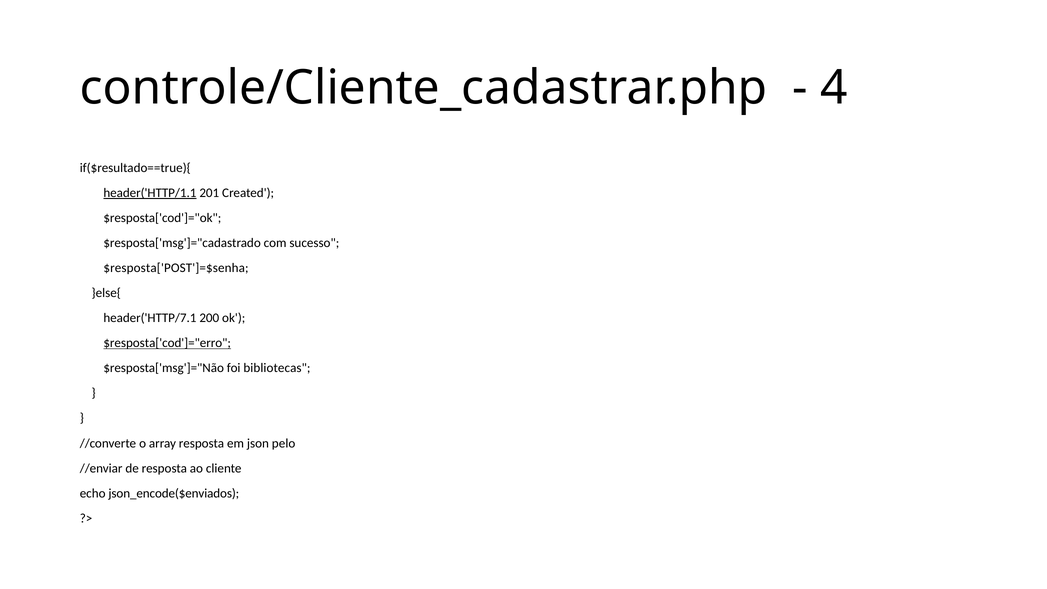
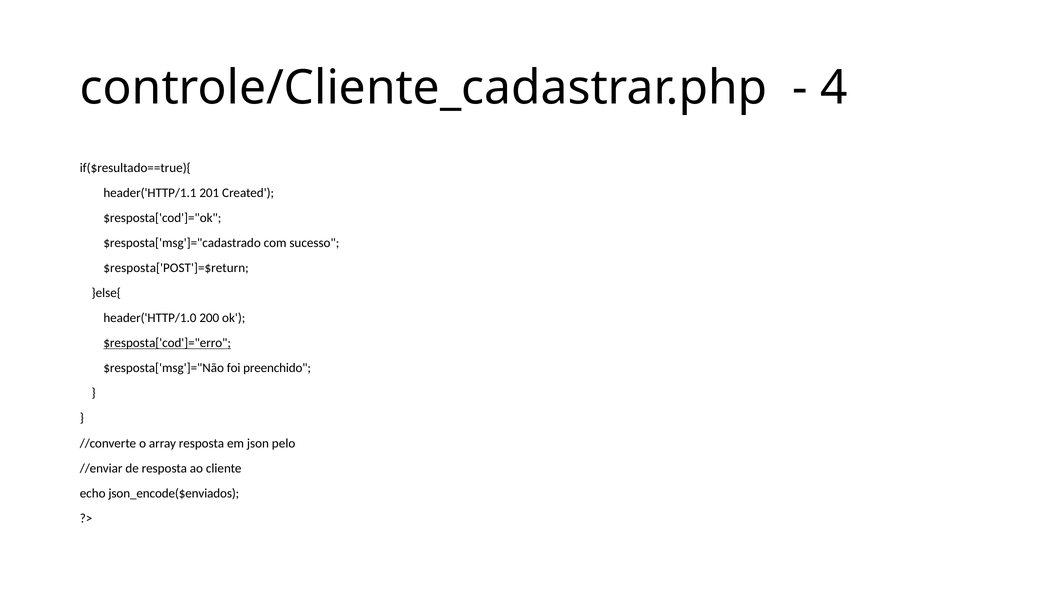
header('HTTP/1.1 underline: present -> none
$resposta['POST']=$senha: $resposta['POST']=$senha -> $resposta['POST']=$return
header('HTTP/7.1: header('HTTP/7.1 -> header('HTTP/1.0
bibliotecas: bibliotecas -> preenchido
